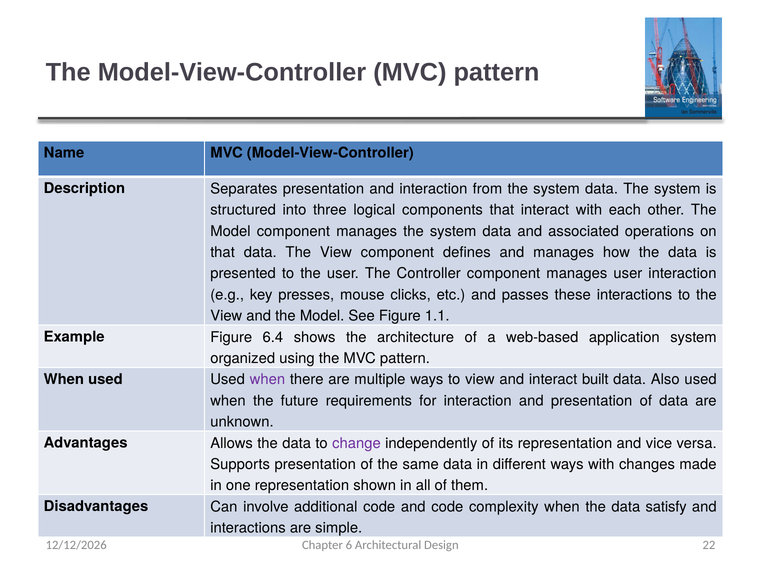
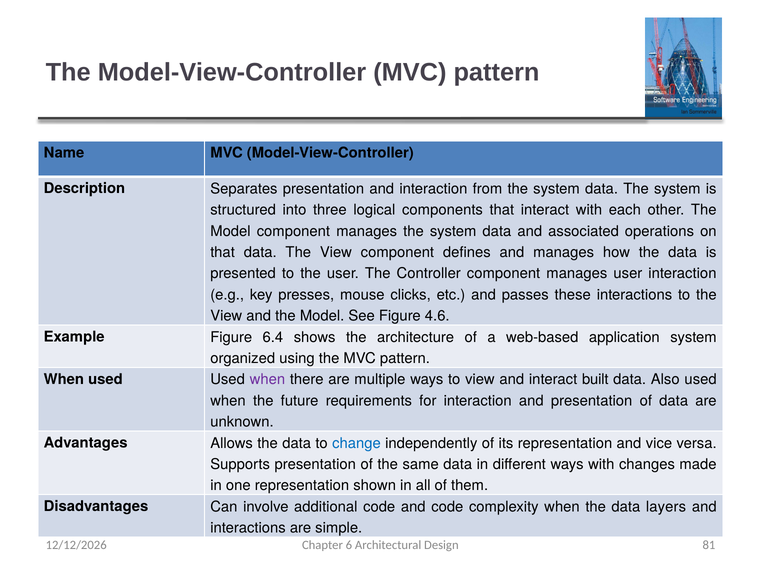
1.1: 1.1 -> 4.6
change colour: purple -> blue
satisfy: satisfy -> layers
22: 22 -> 81
